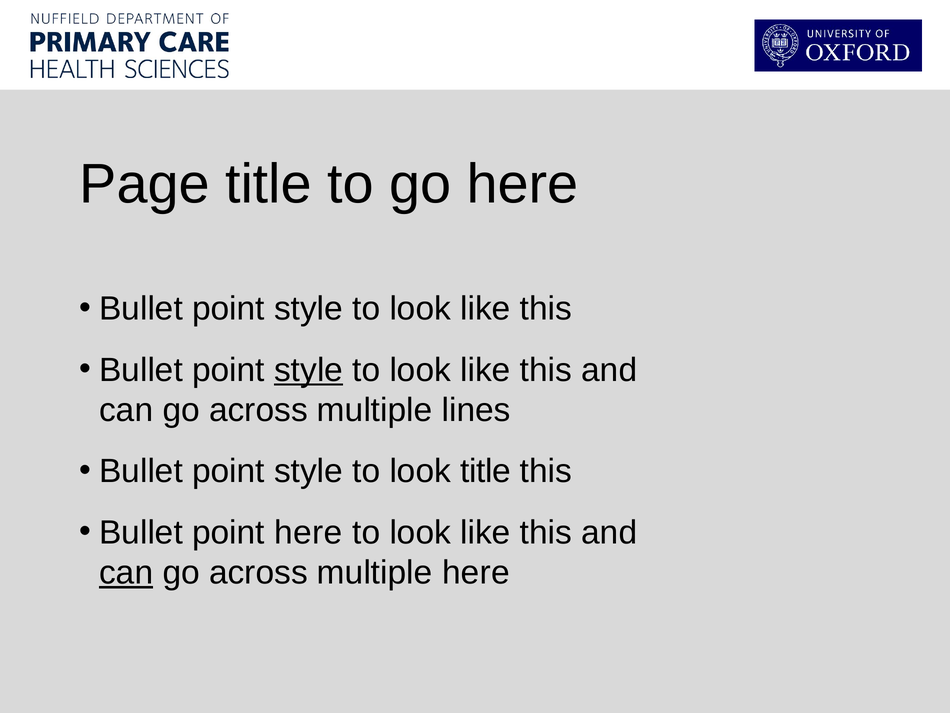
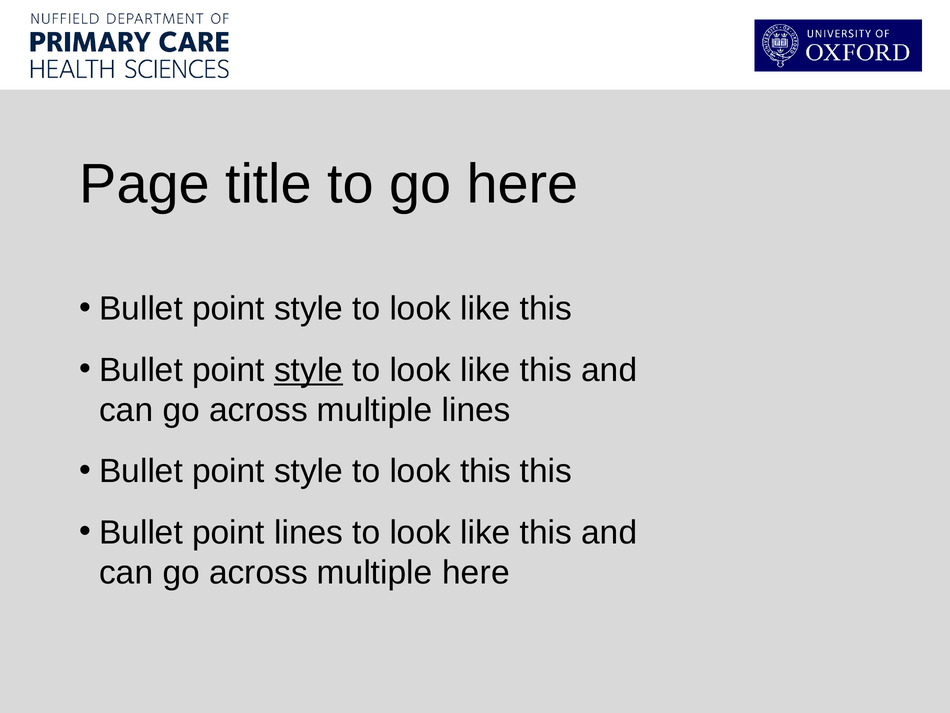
look title: title -> this
point here: here -> lines
can at (126, 573) underline: present -> none
